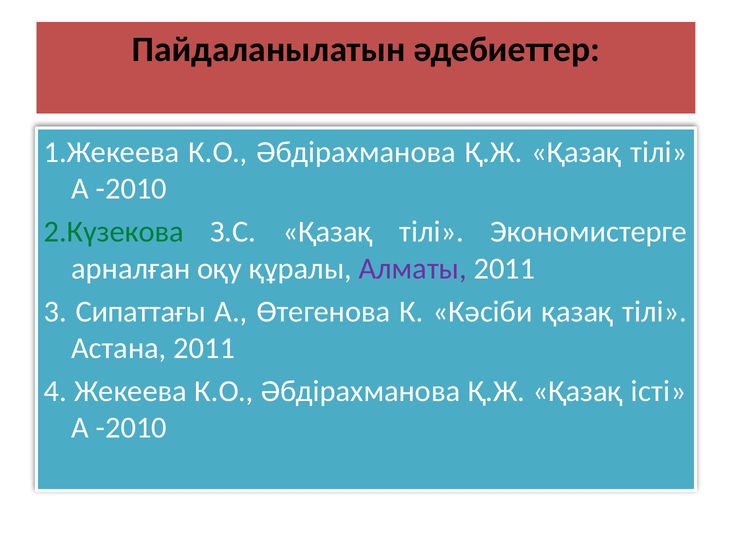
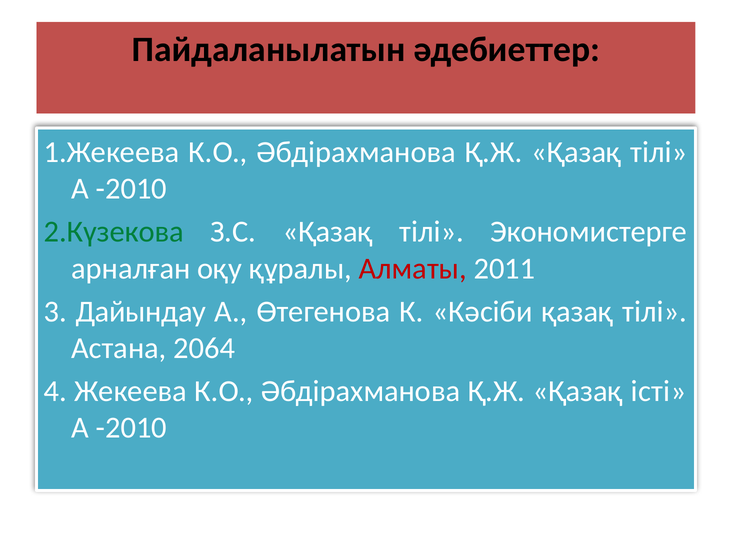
Алматы colour: purple -> red
Сипаттағы: Сипаттағы -> Дайындау
Астана 2011: 2011 -> 2064
